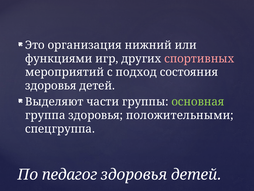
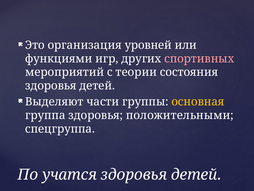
нижний: нижний -> уровней
подход: подход -> теории
основная colour: light green -> yellow
педагог: педагог -> учатся
